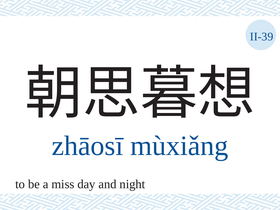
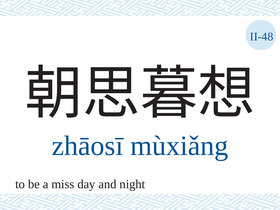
II-39: II-39 -> II-48
